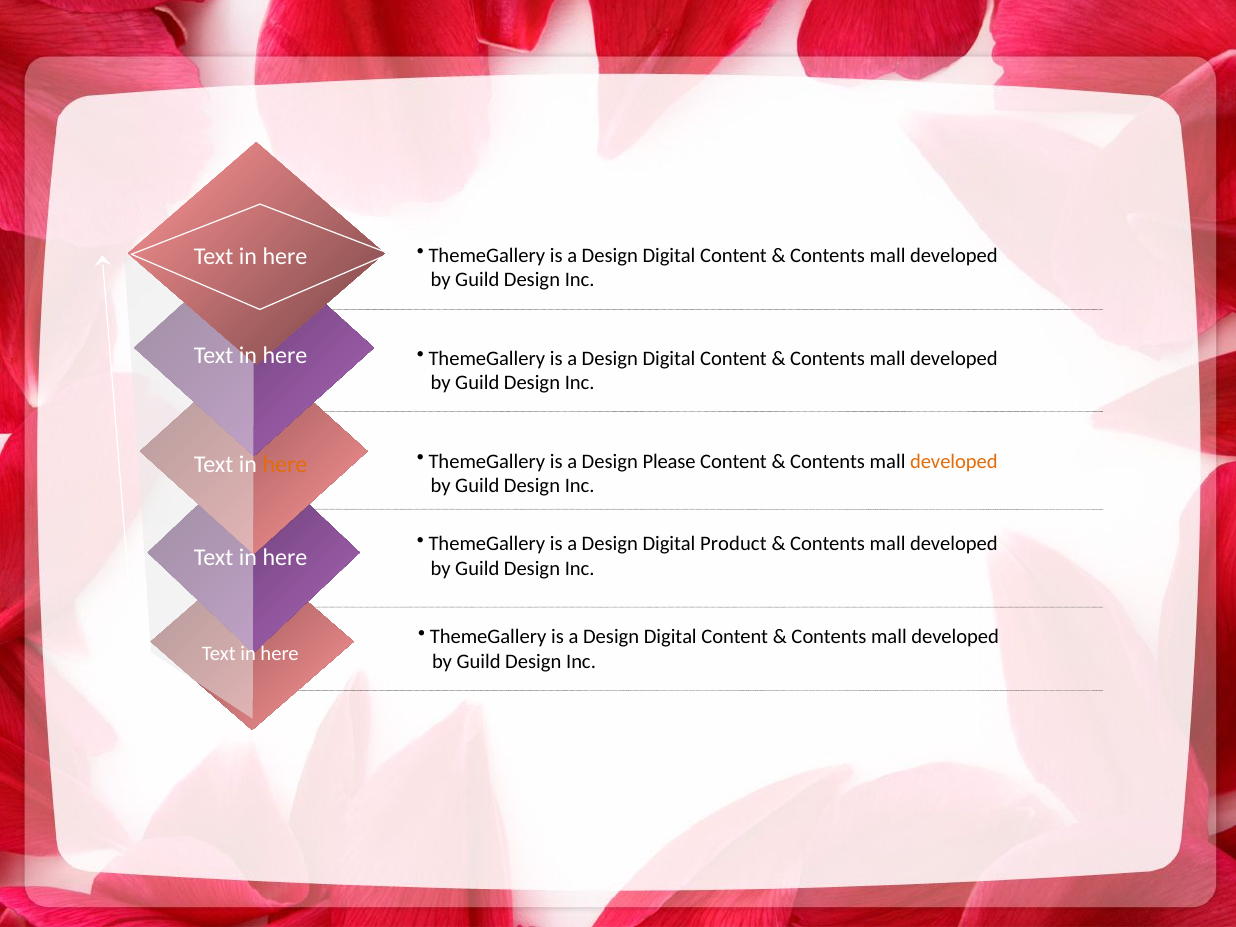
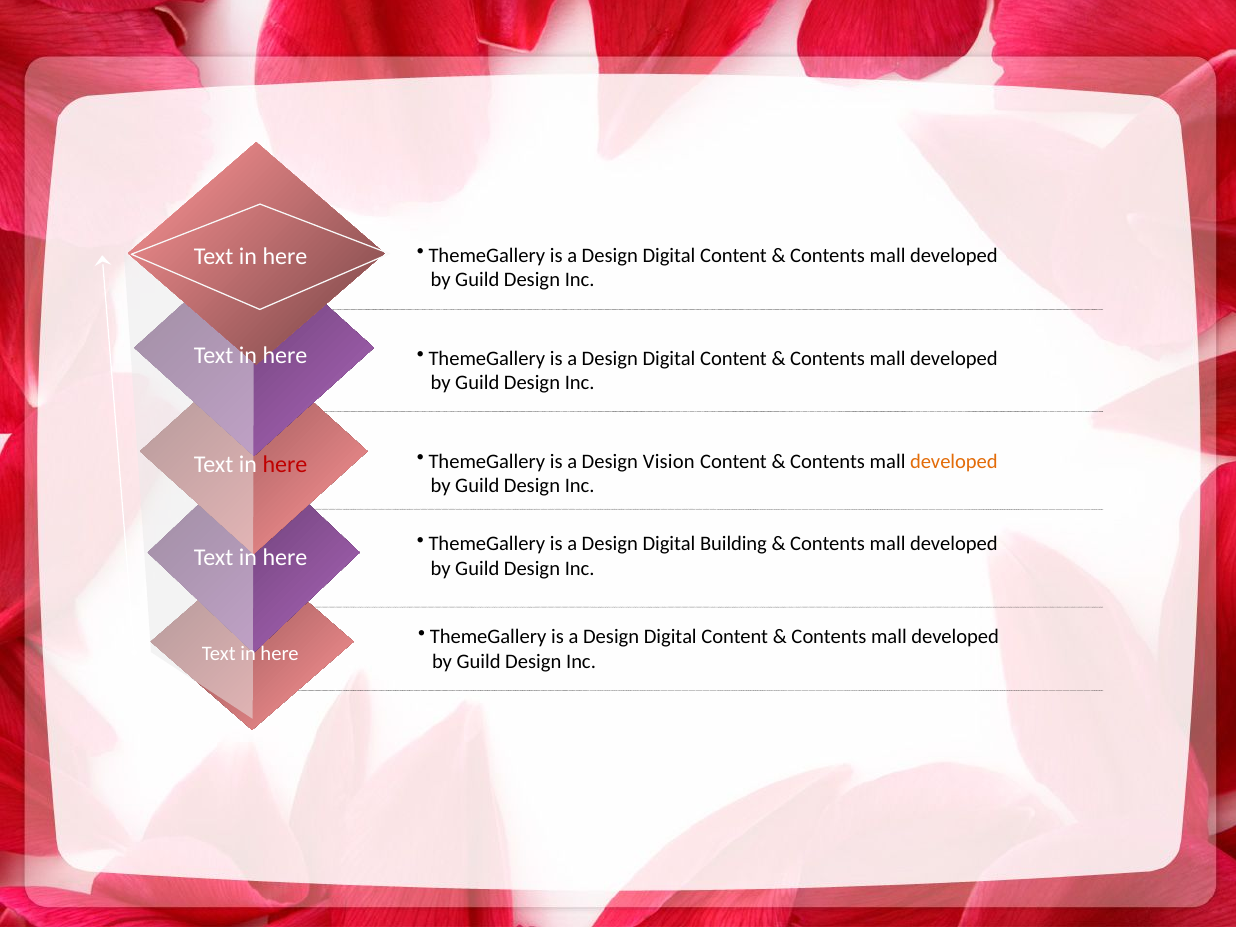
Please: Please -> Vision
here at (285, 464) colour: orange -> red
Product: Product -> Building
